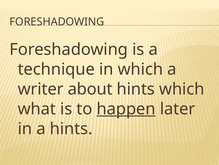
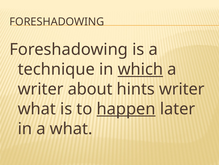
which at (140, 69) underline: none -> present
hints which: which -> writer
a hints: hints -> what
